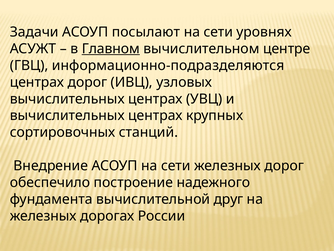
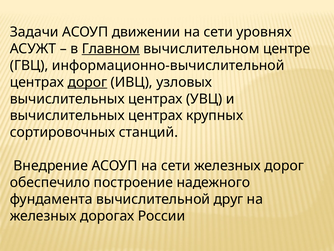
посылают: посылают -> движении
информационно-подразделяются: информационно-подразделяются -> информационно-вычислительной
дорог at (87, 82) underline: none -> present
